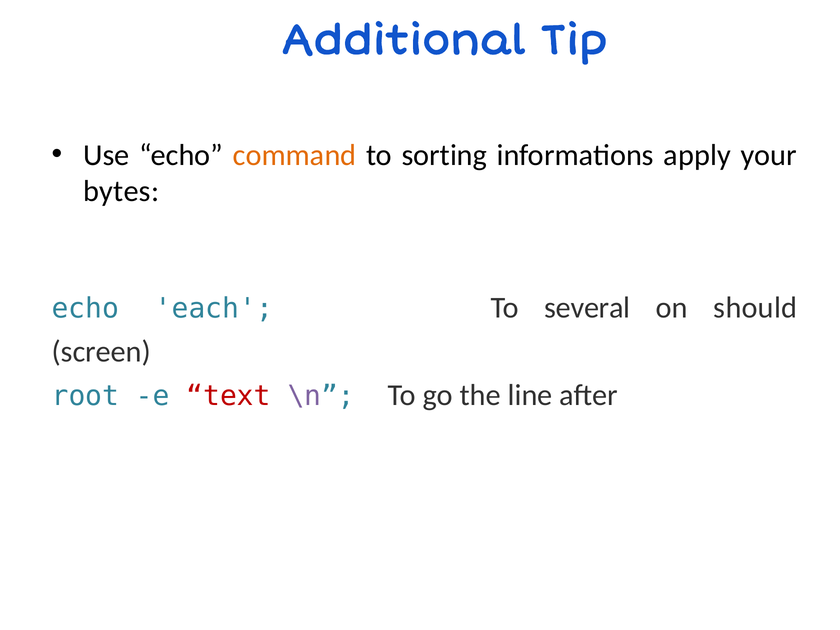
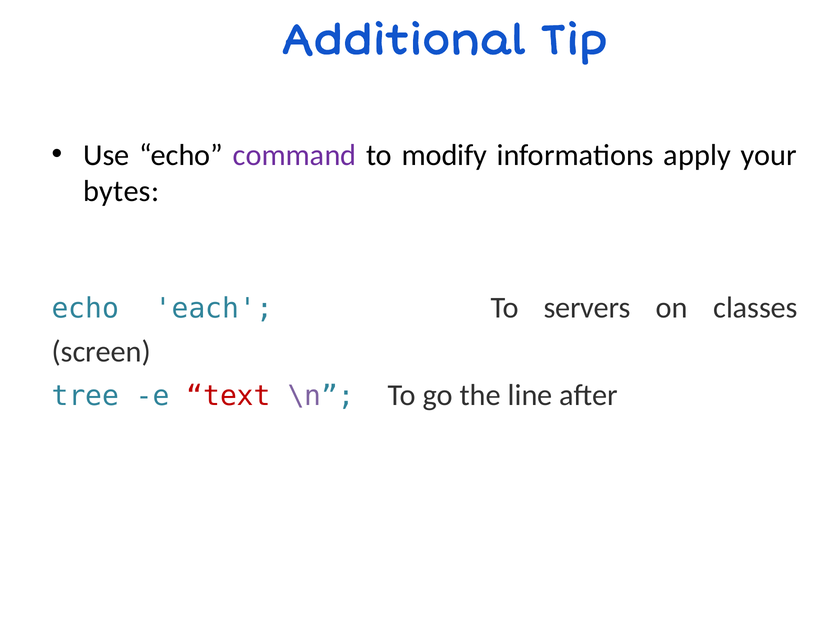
command colour: orange -> purple
sorting: sorting -> modify
several: several -> servers
should: should -> classes
root: root -> tree
